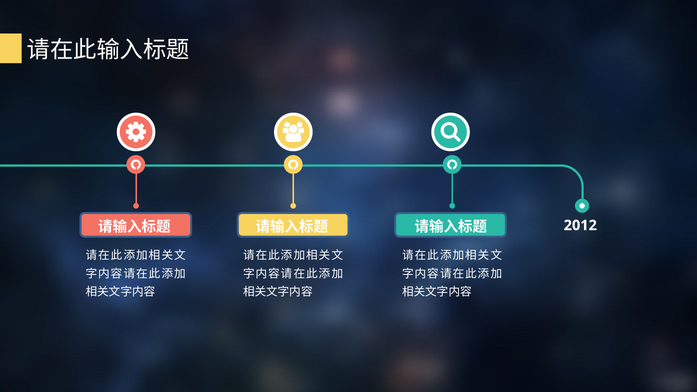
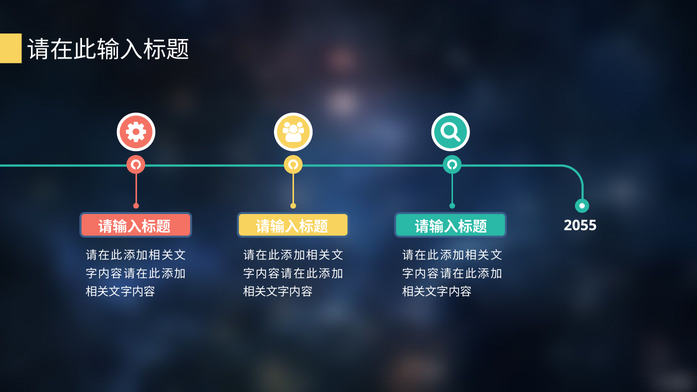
2012: 2012 -> 2055
